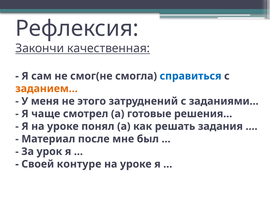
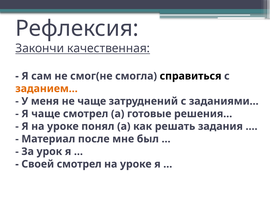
справиться colour: blue -> black
не этого: этого -> чаще
Своей контуре: контуре -> смотрел
